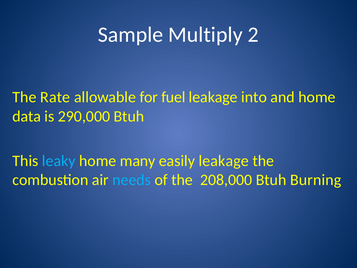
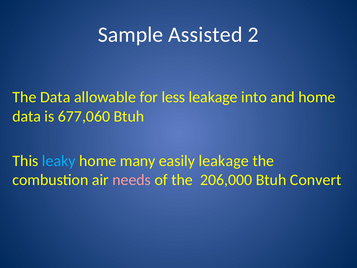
Multiply: Multiply -> Assisted
The Rate: Rate -> Data
fuel: fuel -> less
290,000: 290,000 -> 677,060
needs colour: light blue -> pink
208,000: 208,000 -> 206,000
Burning: Burning -> Convert
